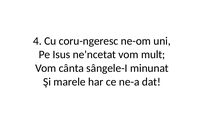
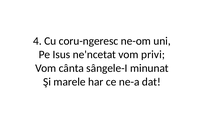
mult: mult -> privi
